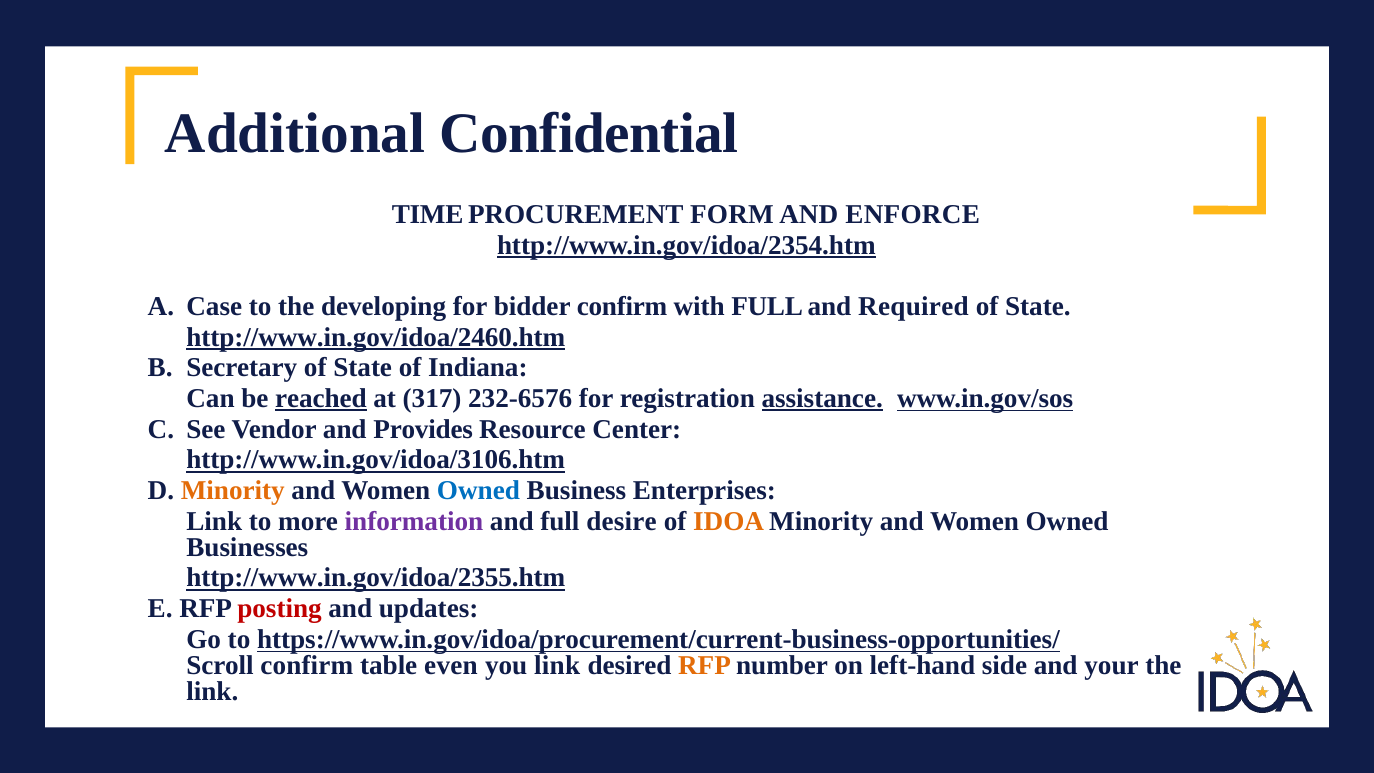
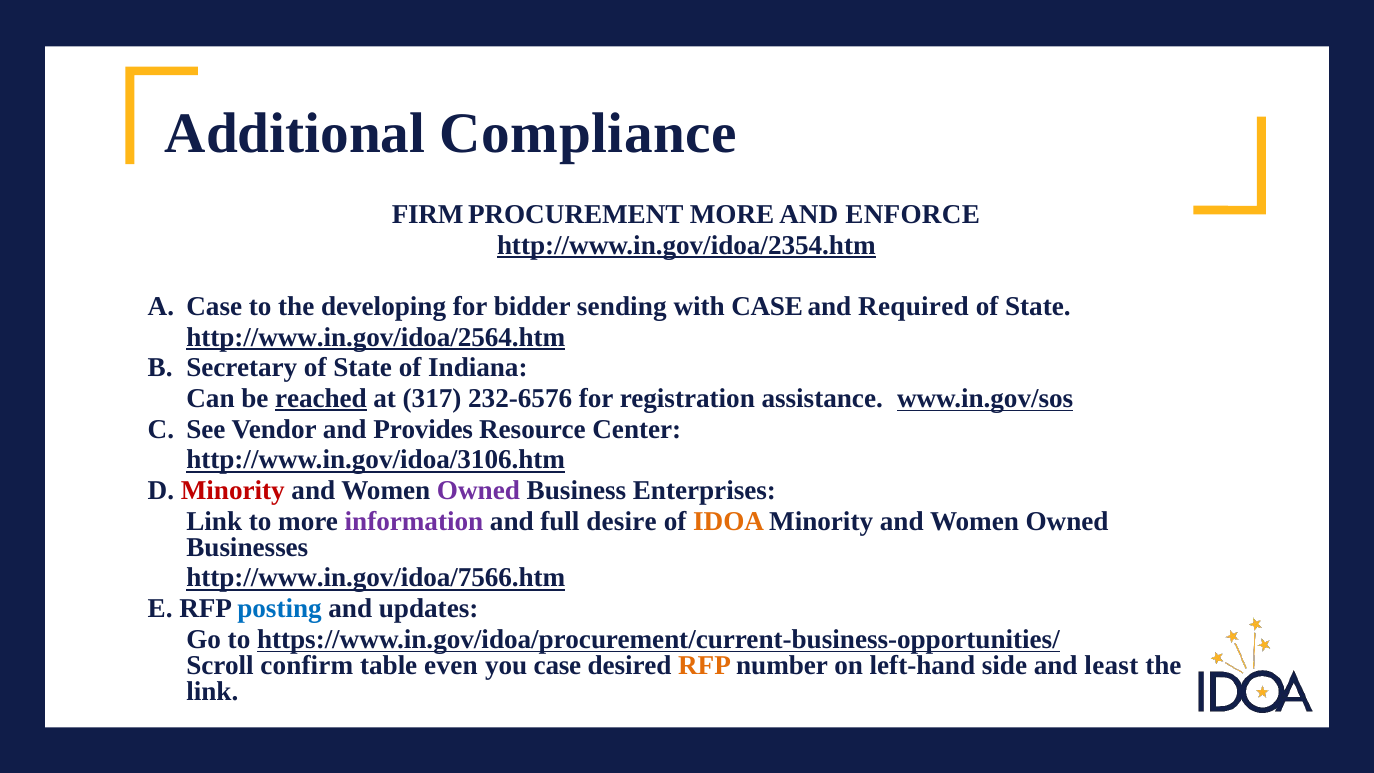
Confidential: Confidential -> Compliance
TIME: TIME -> FIRM
PROCUREMENT FORM: FORM -> MORE
bidder confirm: confirm -> sending
with FULL: FULL -> CASE
http://www.in.gov/idoa/2460.htm: http://www.in.gov/idoa/2460.htm -> http://www.in.gov/idoa/2564.htm
assistance underline: present -> none
Minority at (233, 490) colour: orange -> red
Owned at (478, 490) colour: blue -> purple
http://www.in.gov/idoa/2355.htm: http://www.in.gov/idoa/2355.htm -> http://www.in.gov/idoa/7566.htm
posting colour: red -> blue
you link: link -> case
your: your -> least
